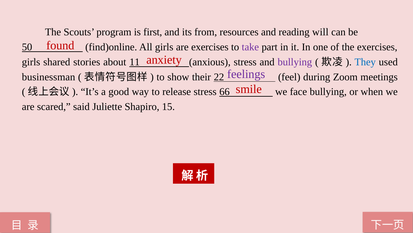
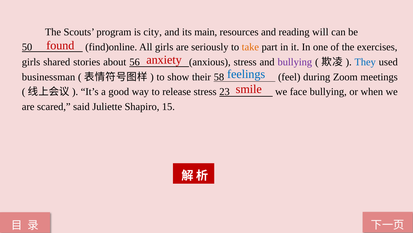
first: first -> city
from: from -> main
are exercises: exercises -> seriously
take colour: purple -> orange
11: 11 -> 56
feelings colour: purple -> blue
22: 22 -> 58
66: 66 -> 23
